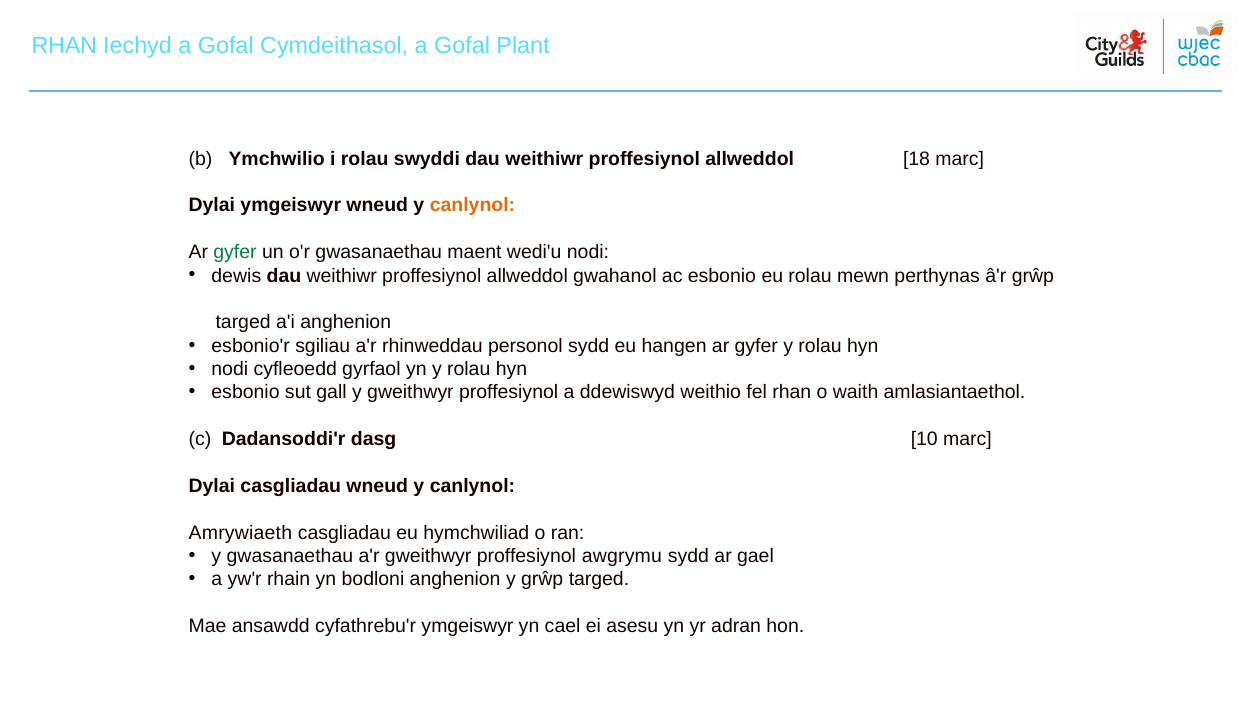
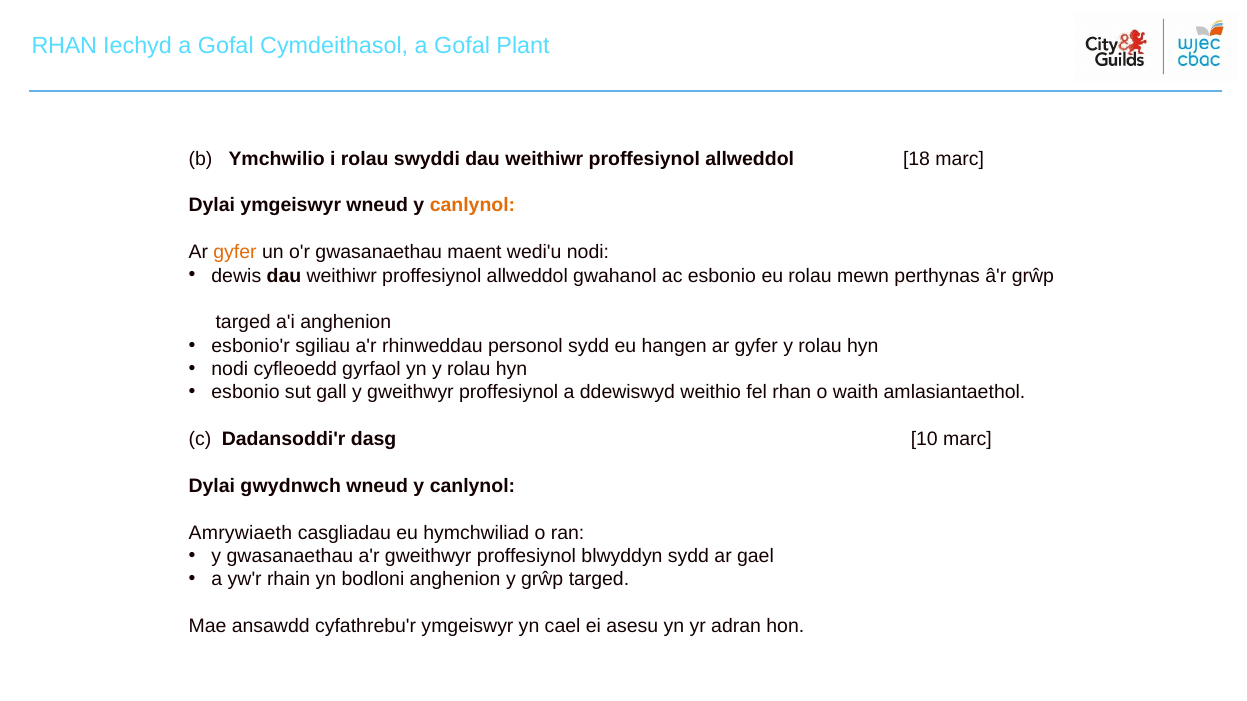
gyfer at (235, 252) colour: green -> orange
Dylai casgliadau: casgliadau -> gwydnwch
awgrymu: awgrymu -> blwyddyn
